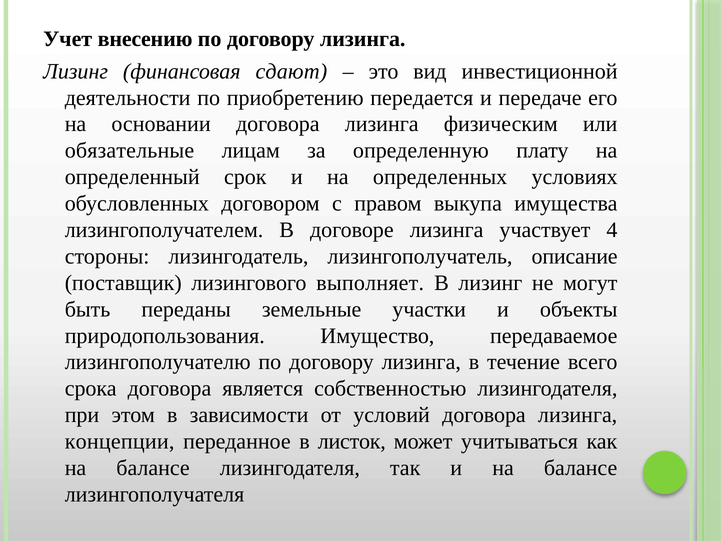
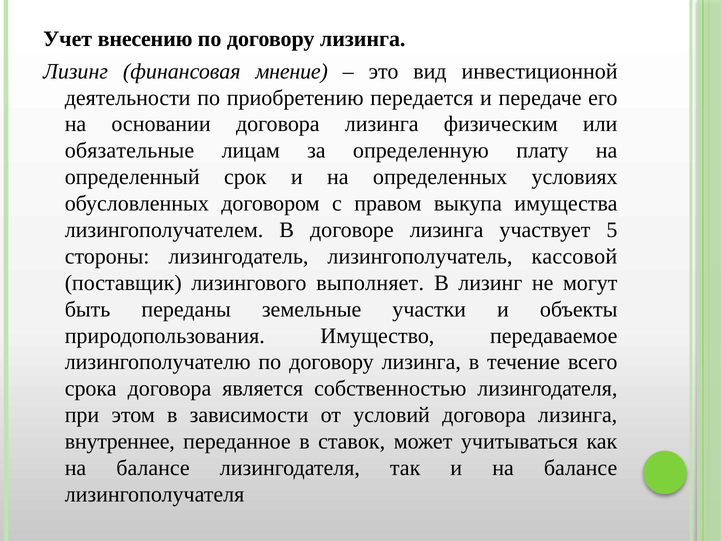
сдают: сдают -> мнение
4: 4 -> 5
описание: описание -> кассовой
концепции: концепции -> внутреннее
листок: листок -> ставок
